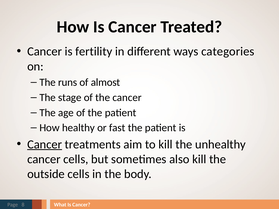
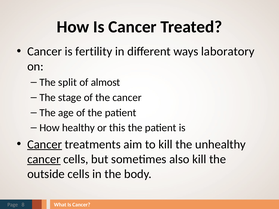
categories: categories -> laboratory
runs: runs -> split
fast: fast -> this
cancer at (44, 159) underline: none -> present
